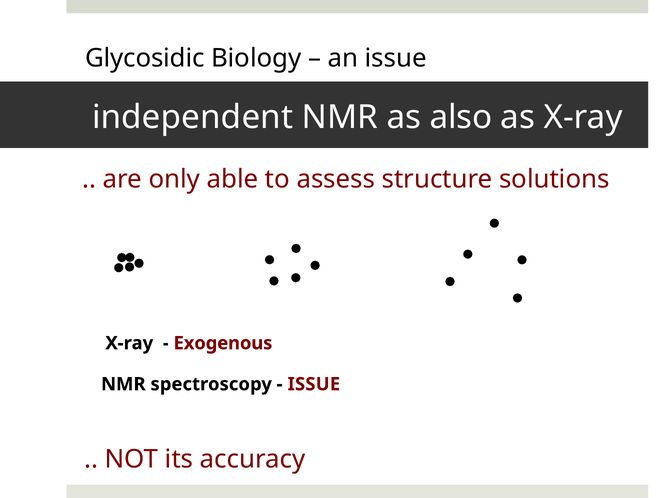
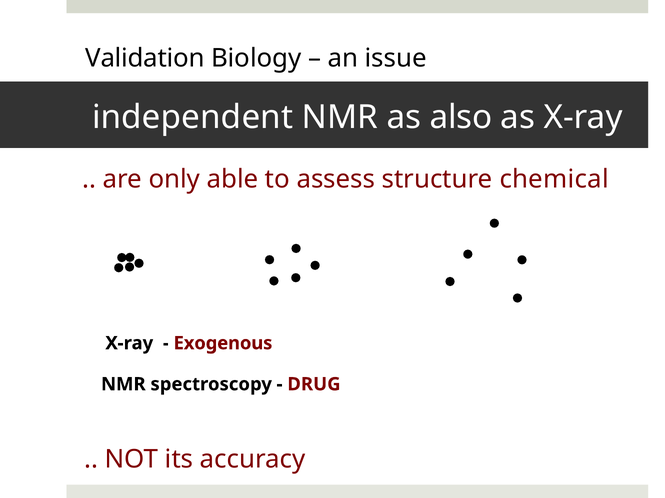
Glycosidic: Glycosidic -> Validation
solutions: solutions -> chemical
ISSUE at (314, 385): ISSUE -> DRUG
